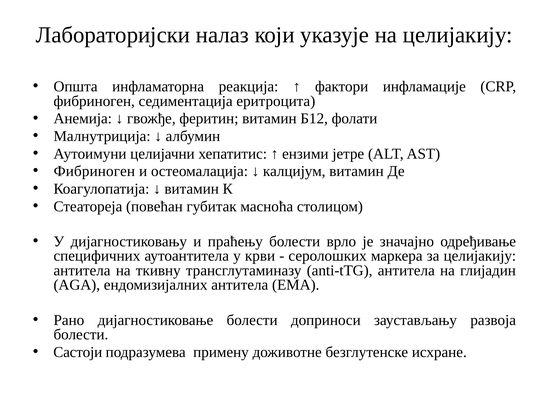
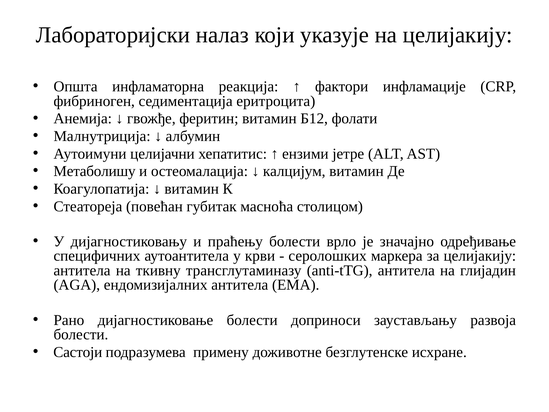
Фибриноген at (94, 171): Фибриноген -> Метаболишу
